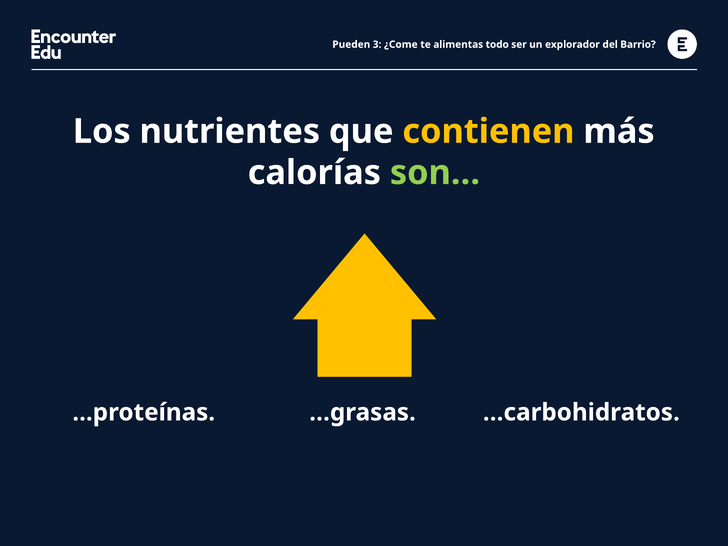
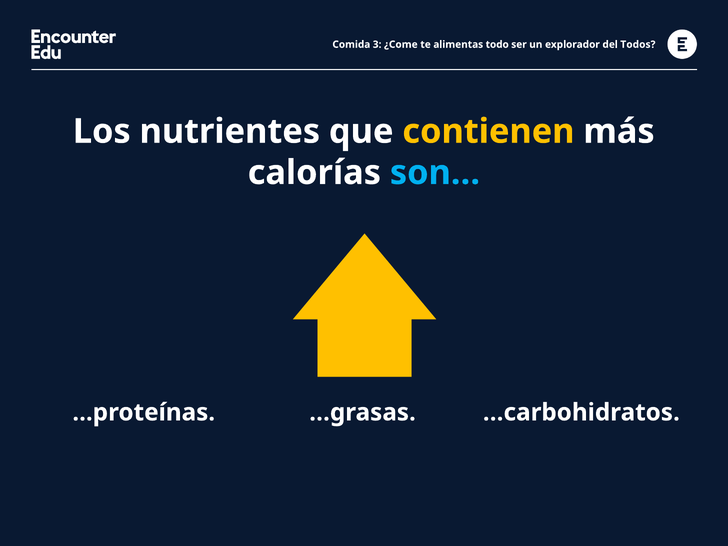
Pueden: Pueden -> Comida
Barrio: Barrio -> Todos
son… colour: light green -> light blue
